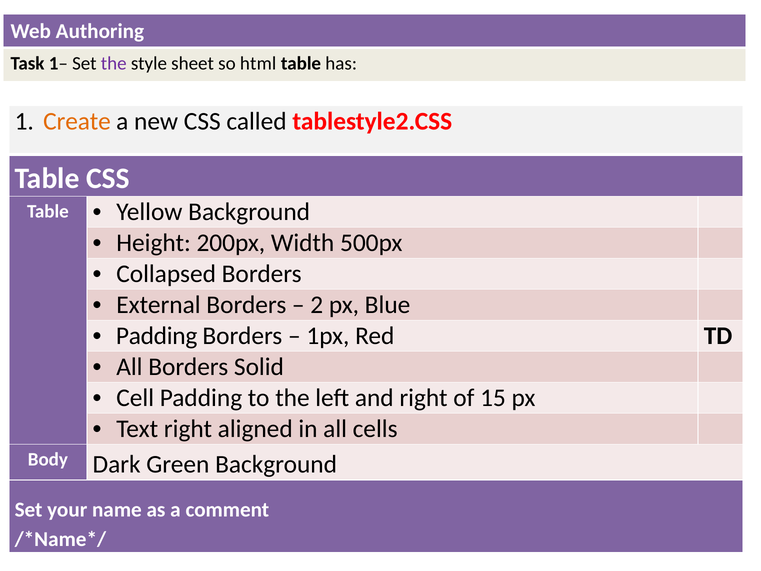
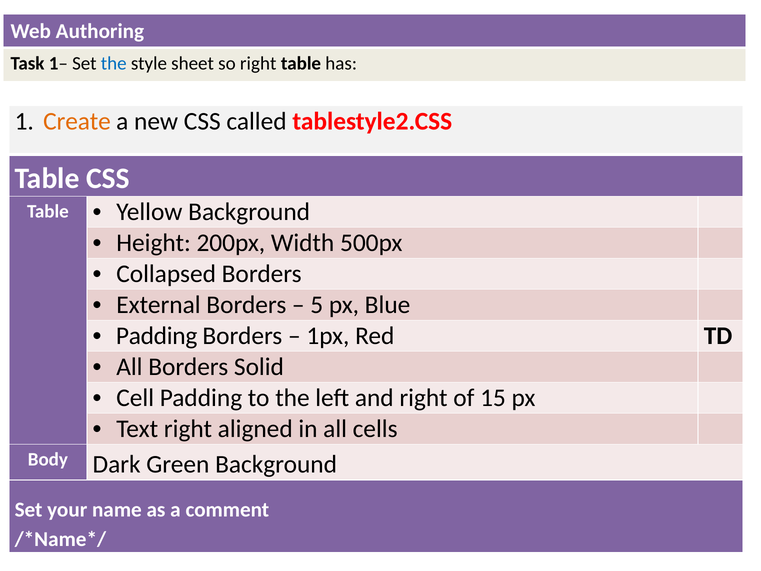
the at (114, 63) colour: purple -> blue
so html: html -> right
2: 2 -> 5
